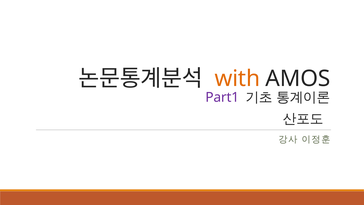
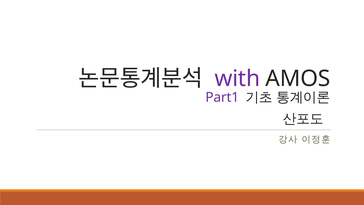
with colour: orange -> purple
